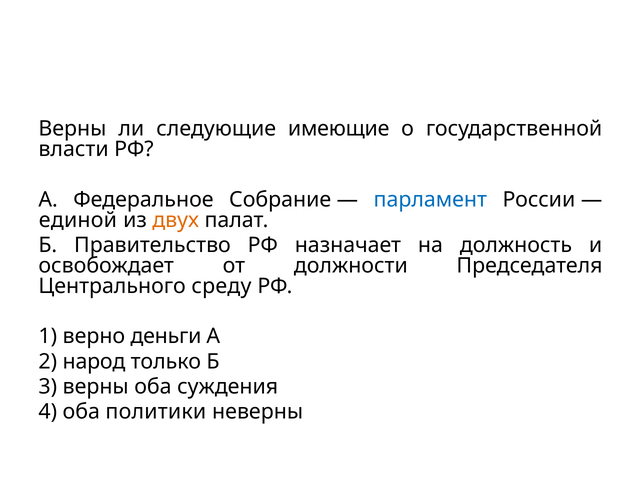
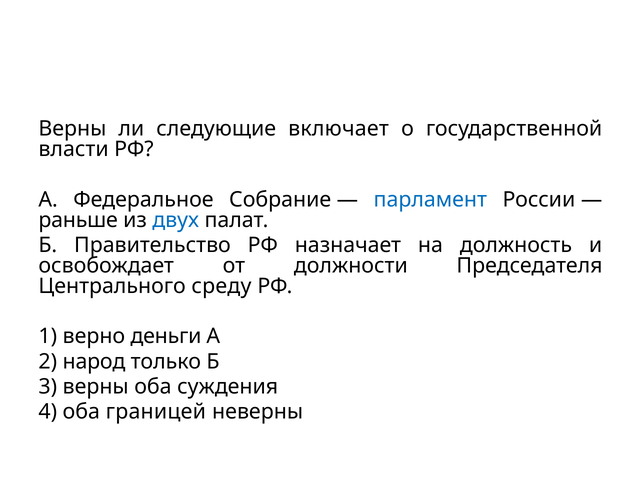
имеющие: имеющие -> включает
единой: единой -> раньше
двух colour: orange -> blue
политики: политики -> границей
